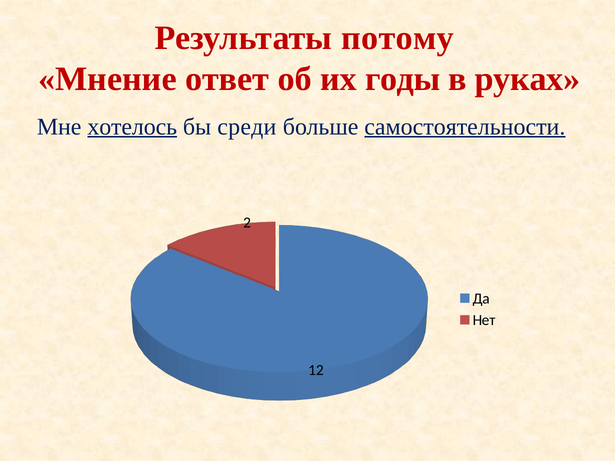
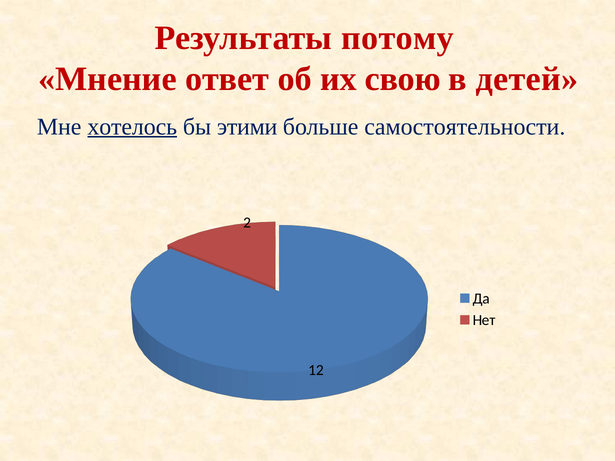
годы: годы -> свою
руках: руках -> детей
среди: среди -> этими
самостоятельности underline: present -> none
